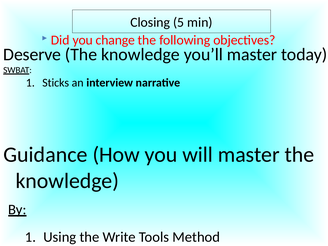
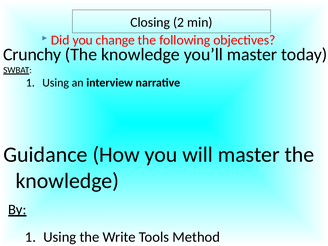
5: 5 -> 2
Deserve: Deserve -> Crunchy
Sticks at (56, 83): Sticks -> Using
